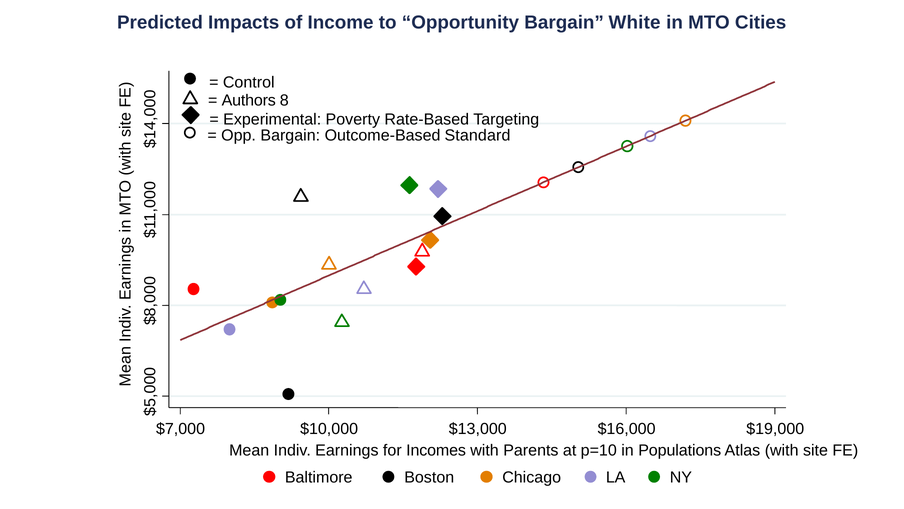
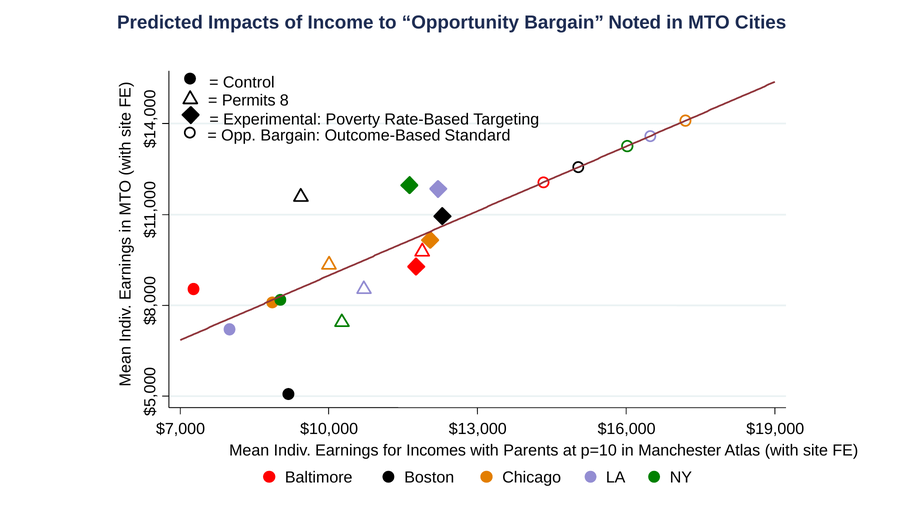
White: White -> Noted
Authors: Authors -> Permits
Populations: Populations -> Manchester
